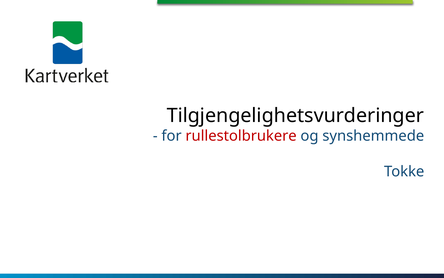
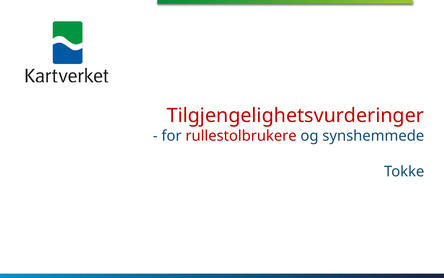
Tilgjengelighetsvurderinger colour: black -> red
